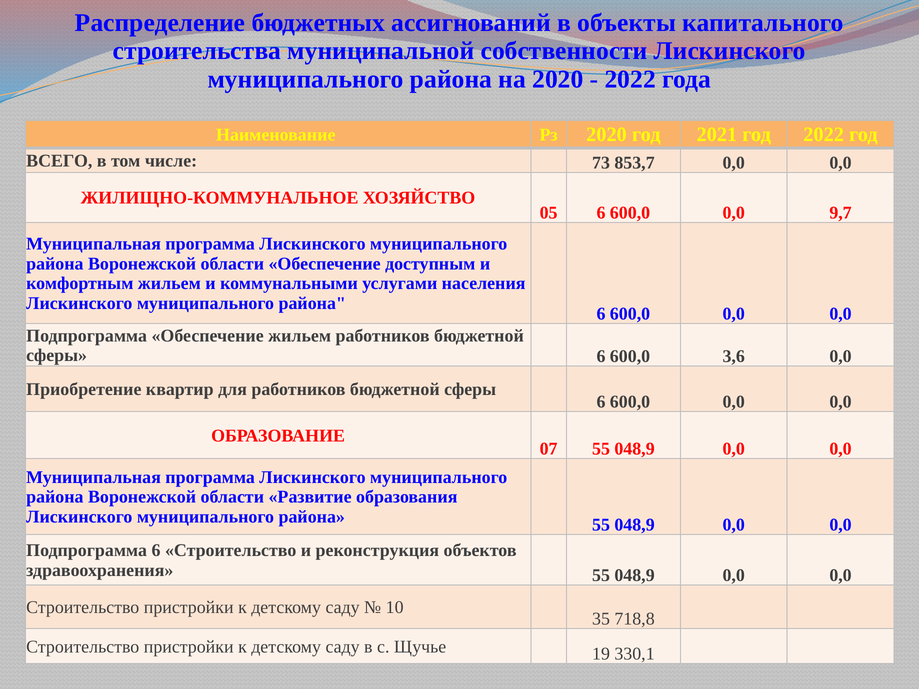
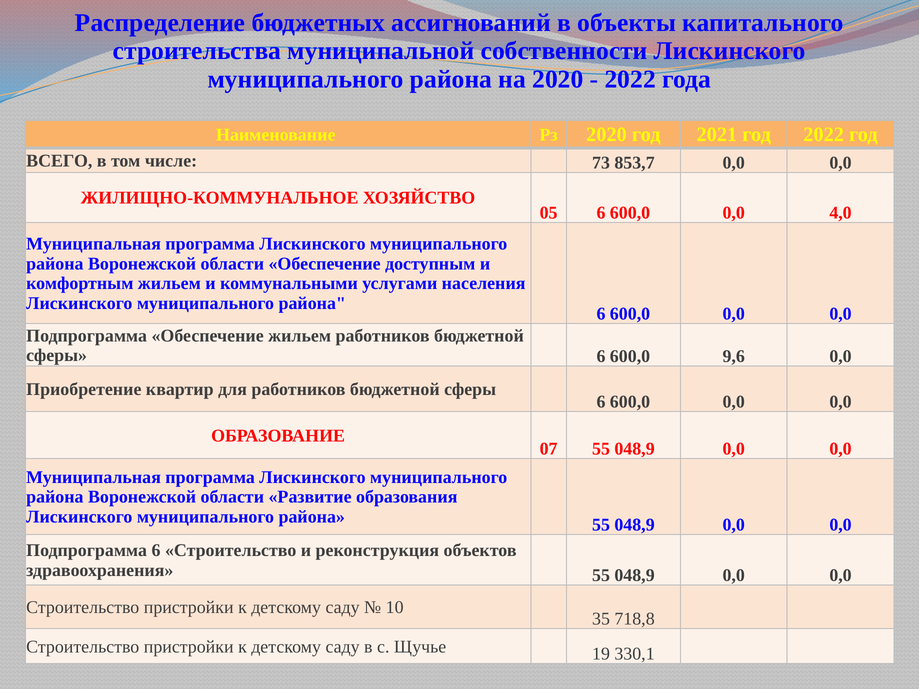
9,7: 9,7 -> 4,0
3,6: 3,6 -> 9,6
